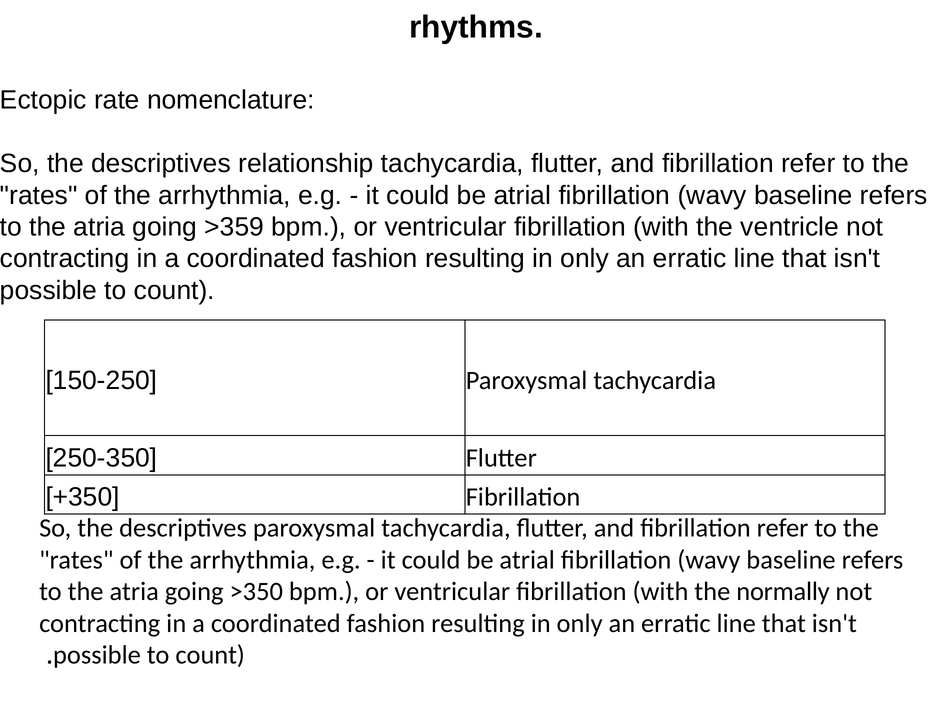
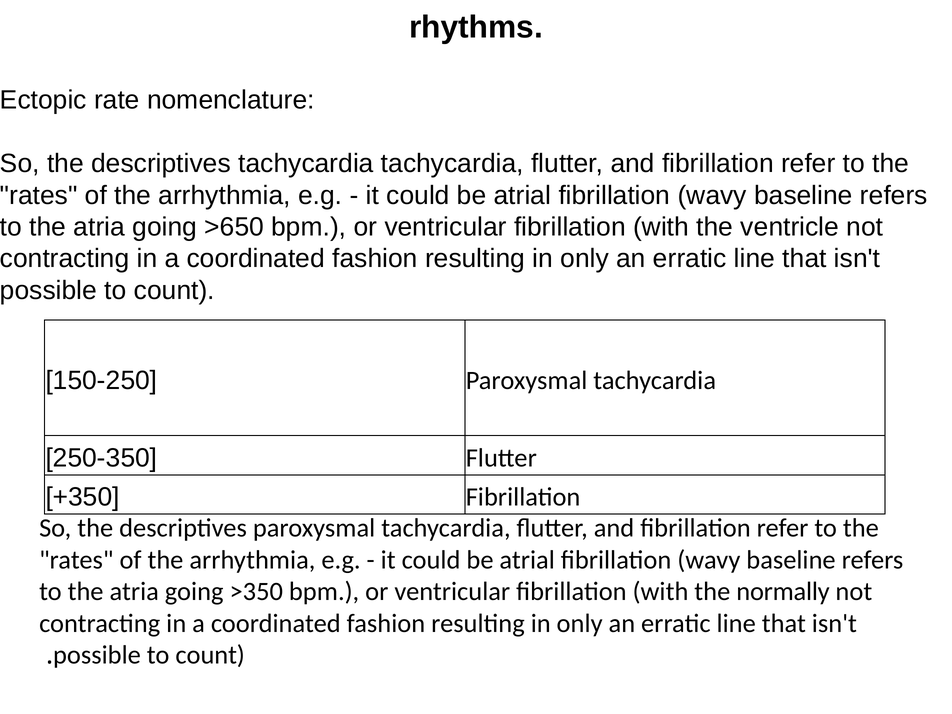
descriptives relationship: relationship -> tachycardia
>359: >359 -> >650
